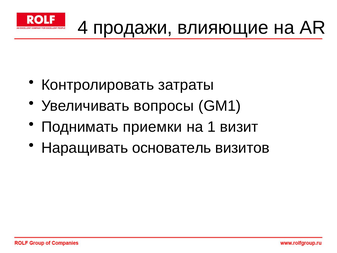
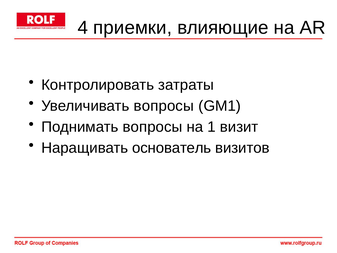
продажи: продажи -> приемки
Поднимать приемки: приемки -> вопросы
